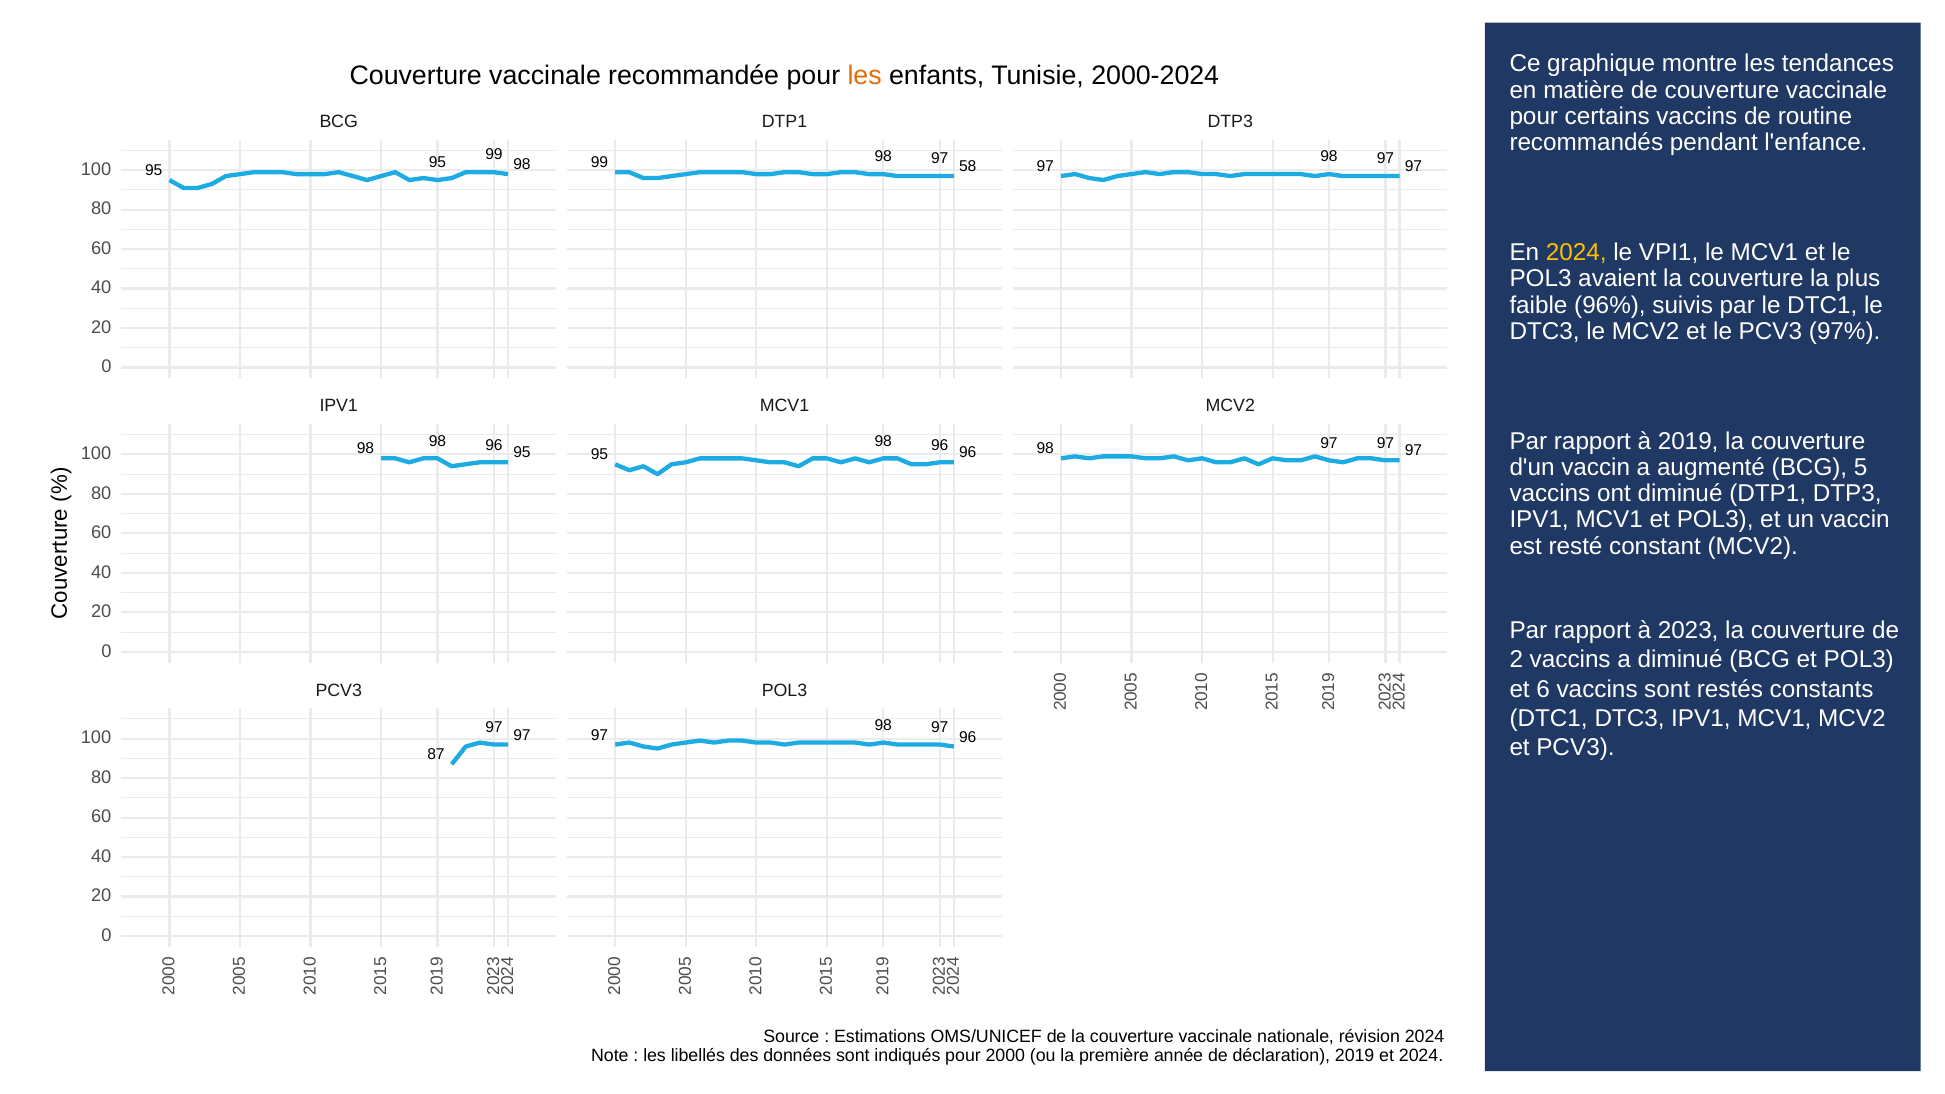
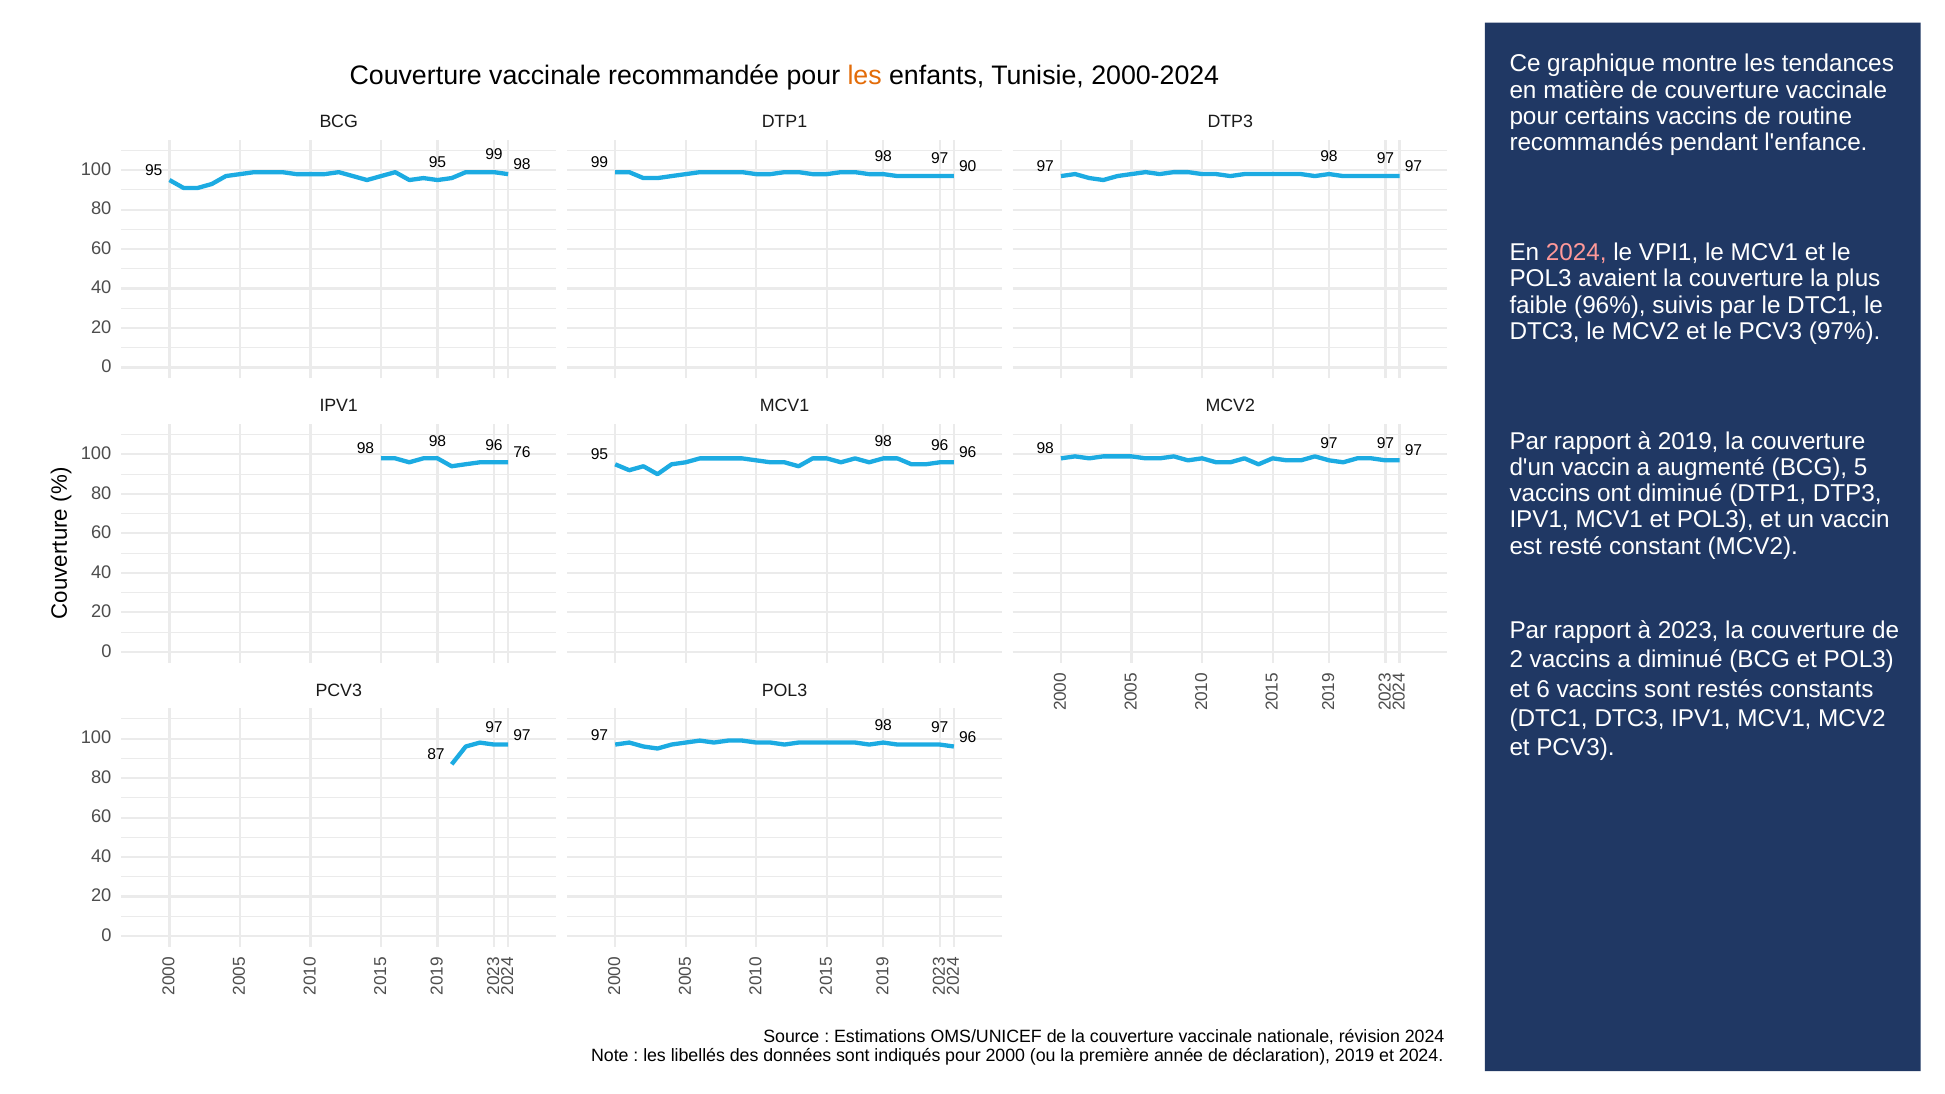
58: 58 -> 90
2024 at (1576, 253) colour: yellow -> pink
95 at (522, 453): 95 -> 76
